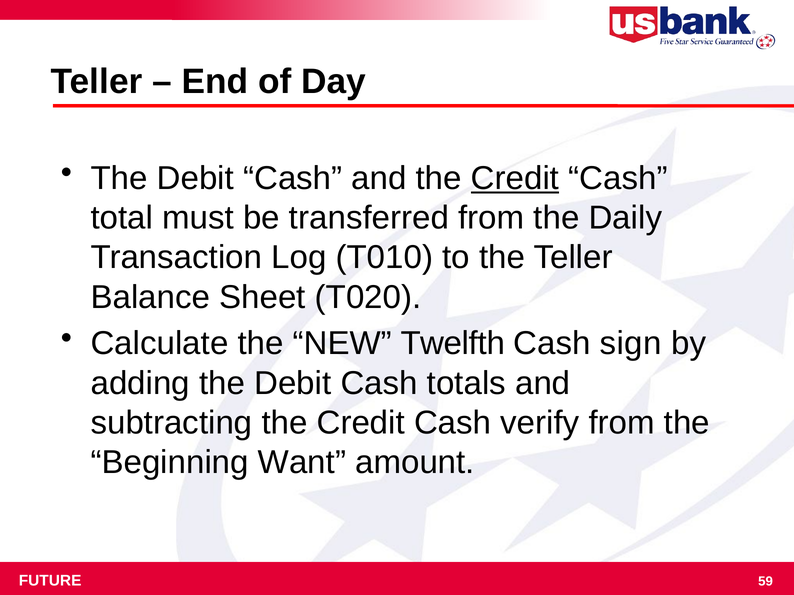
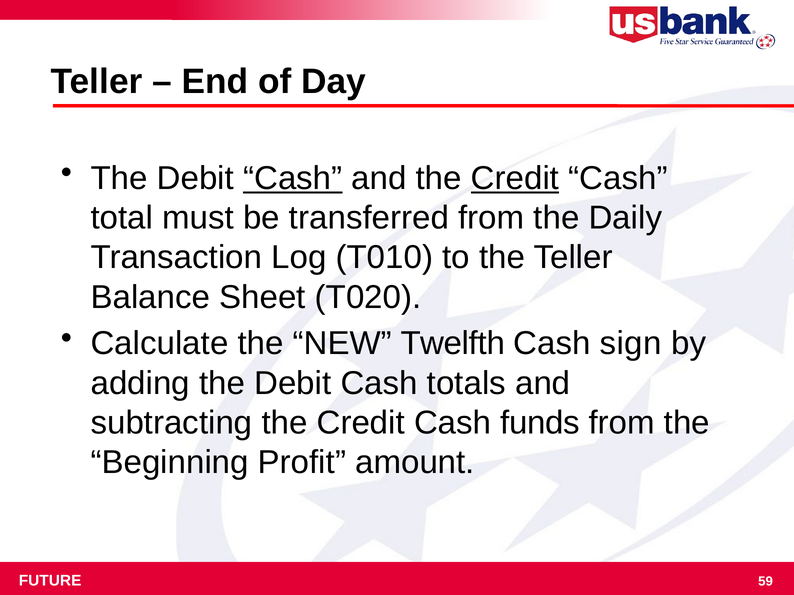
Cash at (293, 178) underline: none -> present
verify: verify -> funds
Want: Want -> Profit
